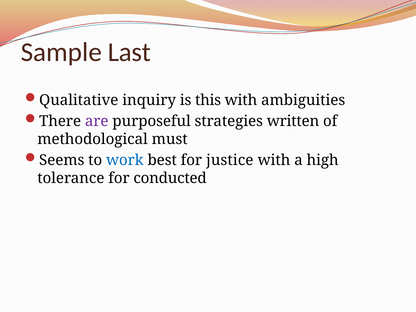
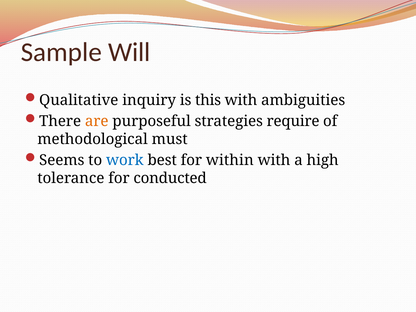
Last: Last -> Will
are colour: purple -> orange
written: written -> require
justice: justice -> within
